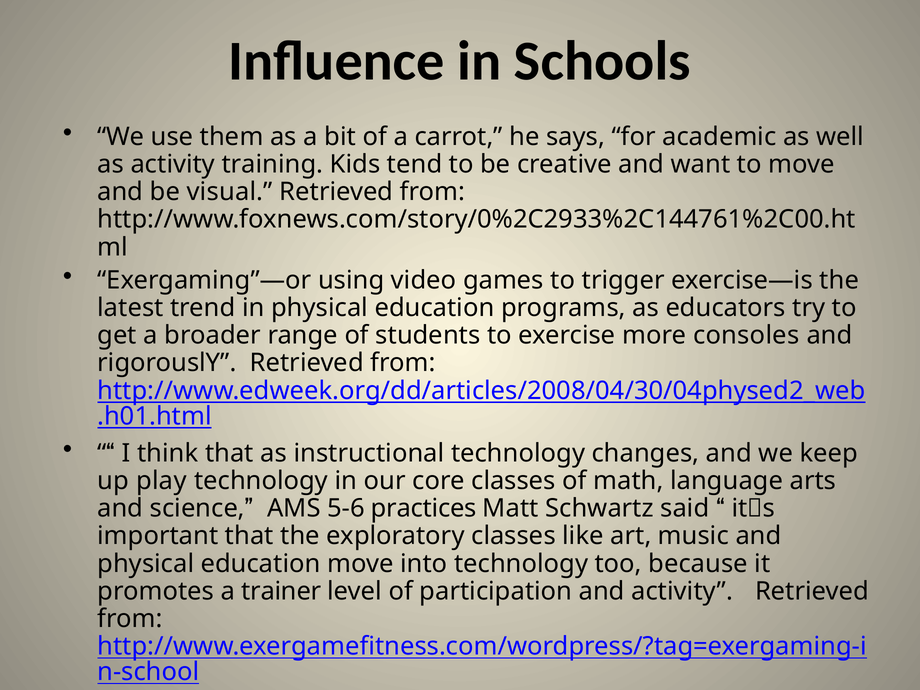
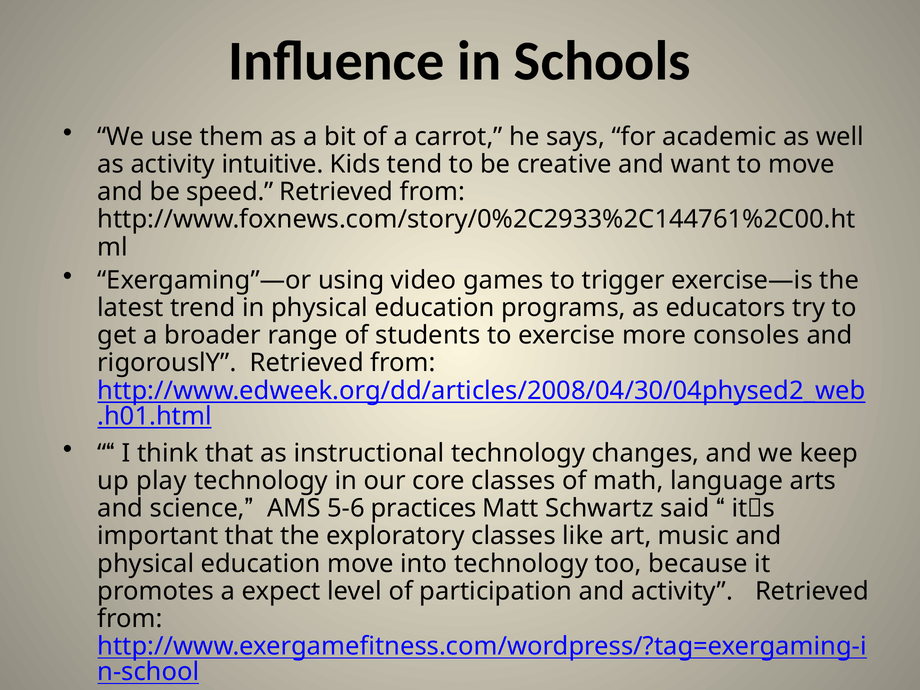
training: training -> intuitive
visual: visual -> speed
trainer: trainer -> expect
